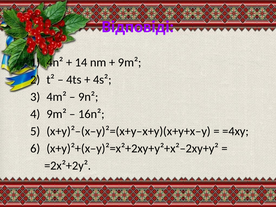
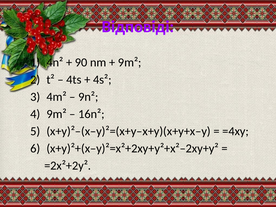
14: 14 -> 90
